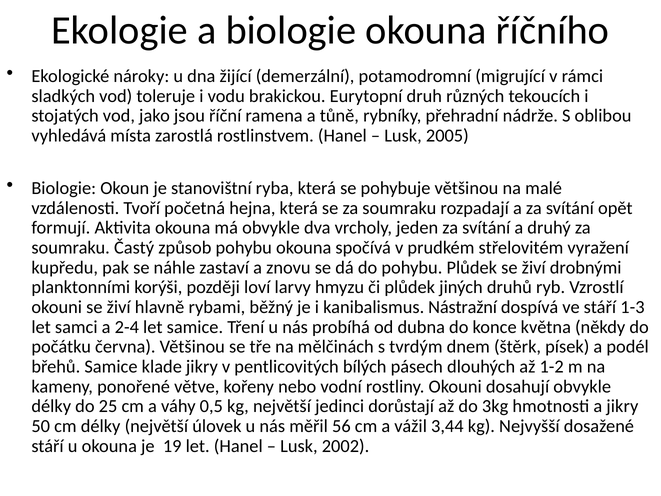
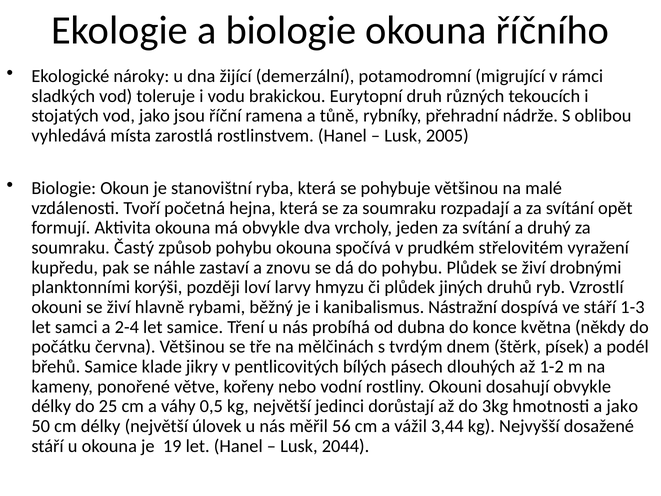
a jikry: jikry -> jako
2002: 2002 -> 2044
